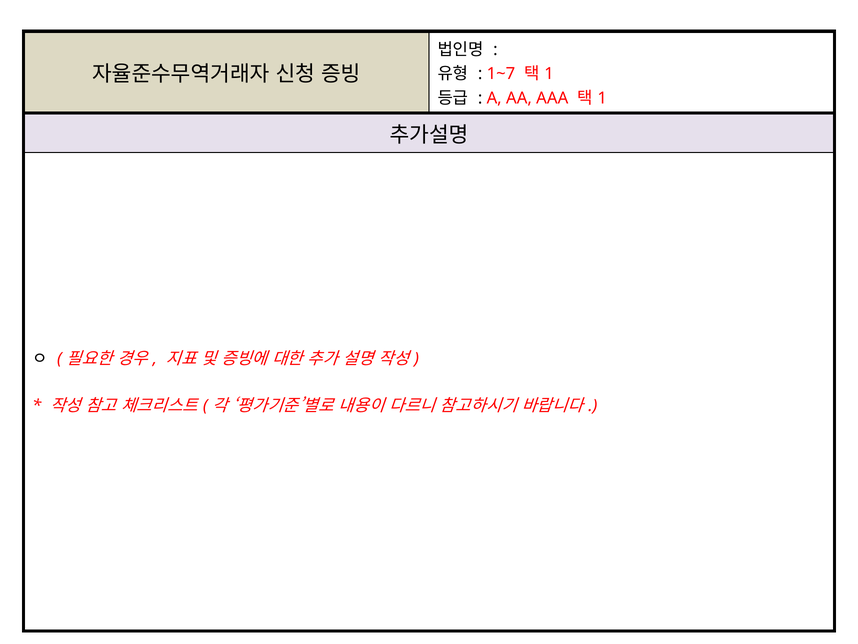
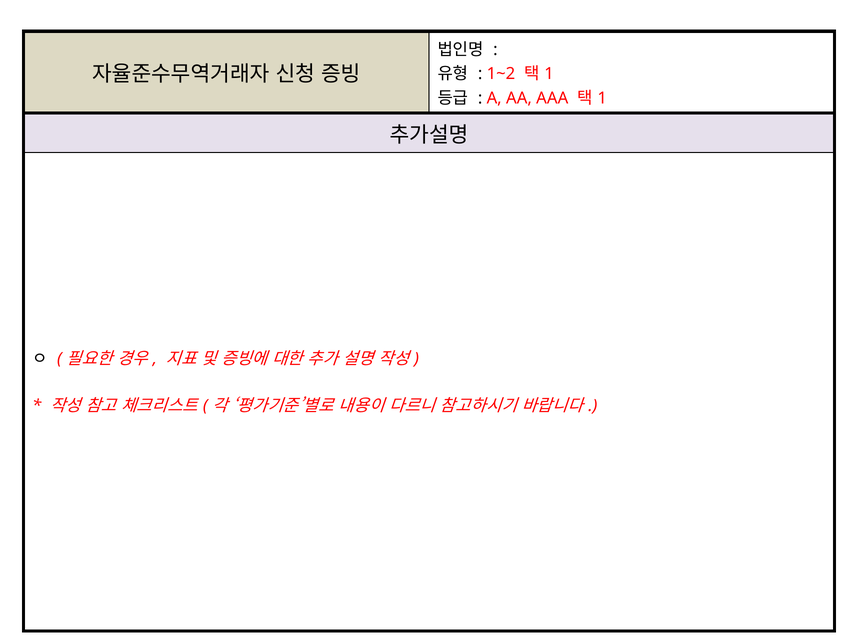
1~7: 1~7 -> 1~2
